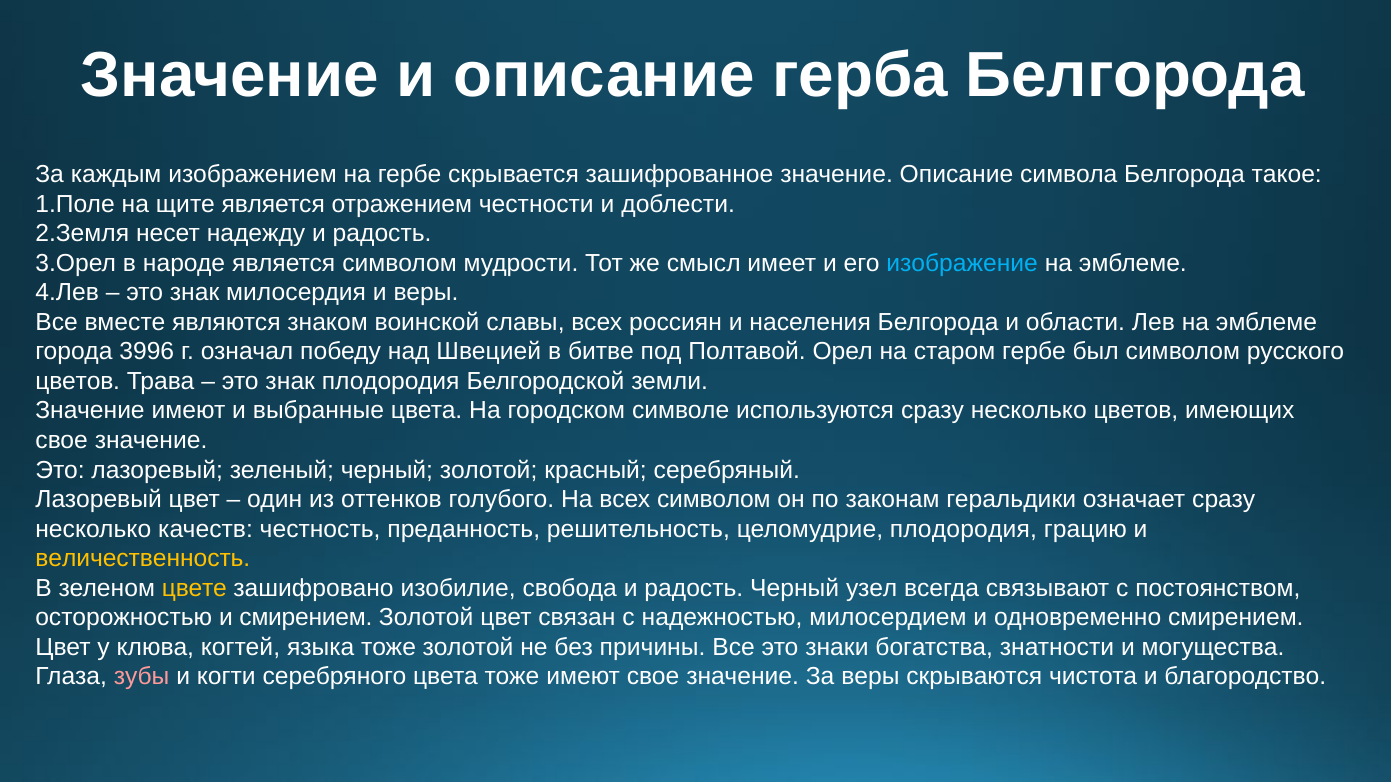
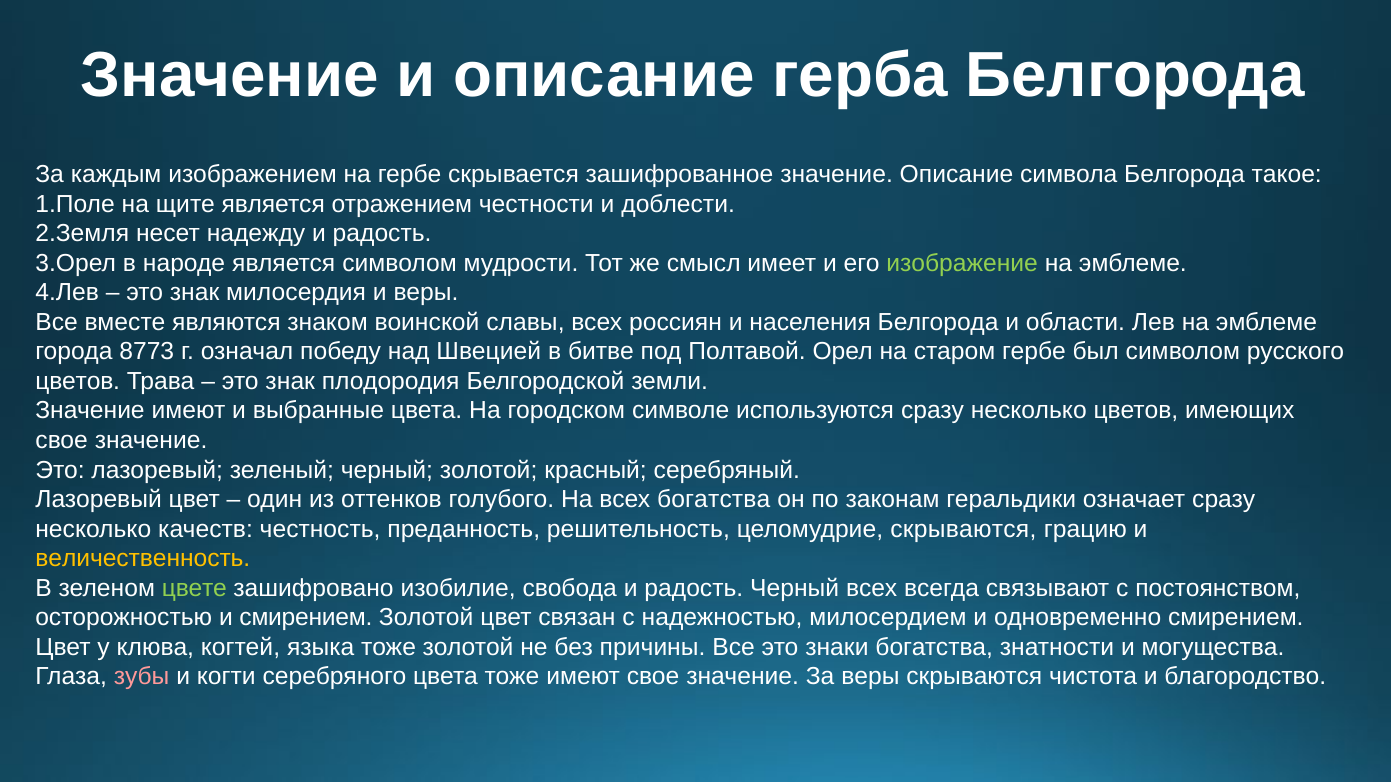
изображение colour: light blue -> light green
3996: 3996 -> 8773
всех символом: символом -> богатства
целомудрие плодородия: плодородия -> скрываются
цвете colour: yellow -> light green
Черный узел: узел -> всех
